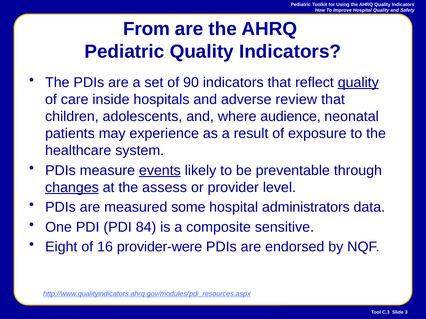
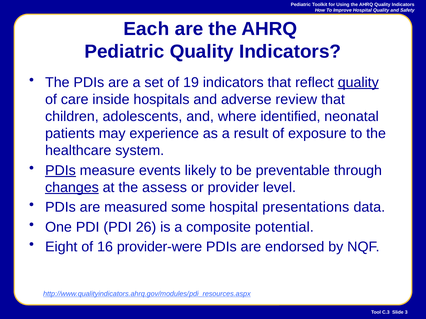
From: From -> Each
90: 90 -> 19
audience: audience -> identified
PDIs at (60, 171) underline: none -> present
events underline: present -> none
administrators: administrators -> presentations
84: 84 -> 26
sensitive: sensitive -> potential
